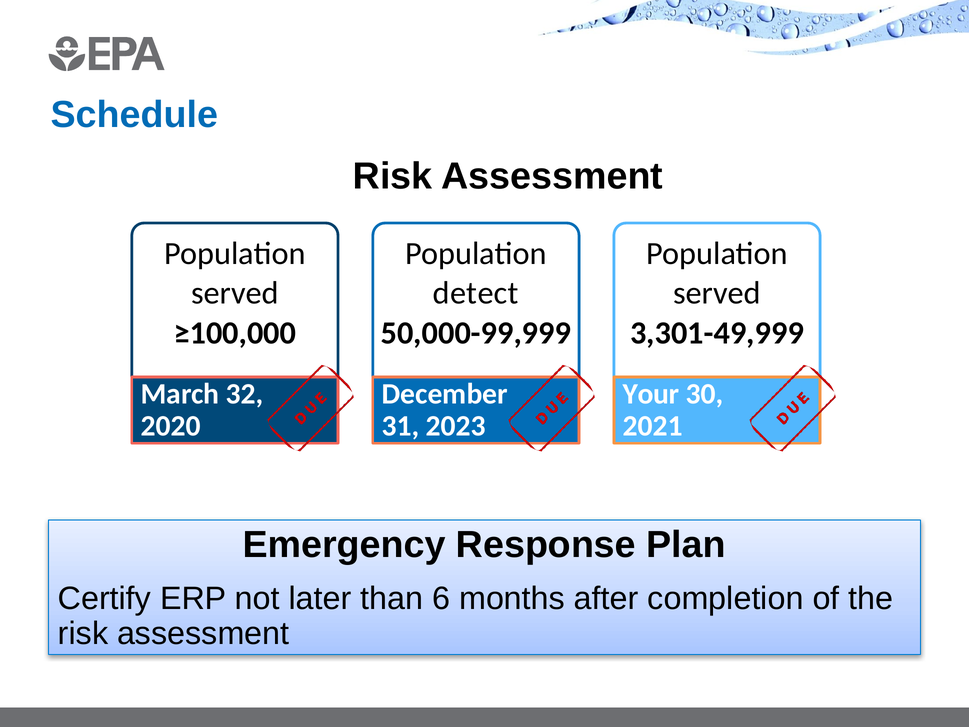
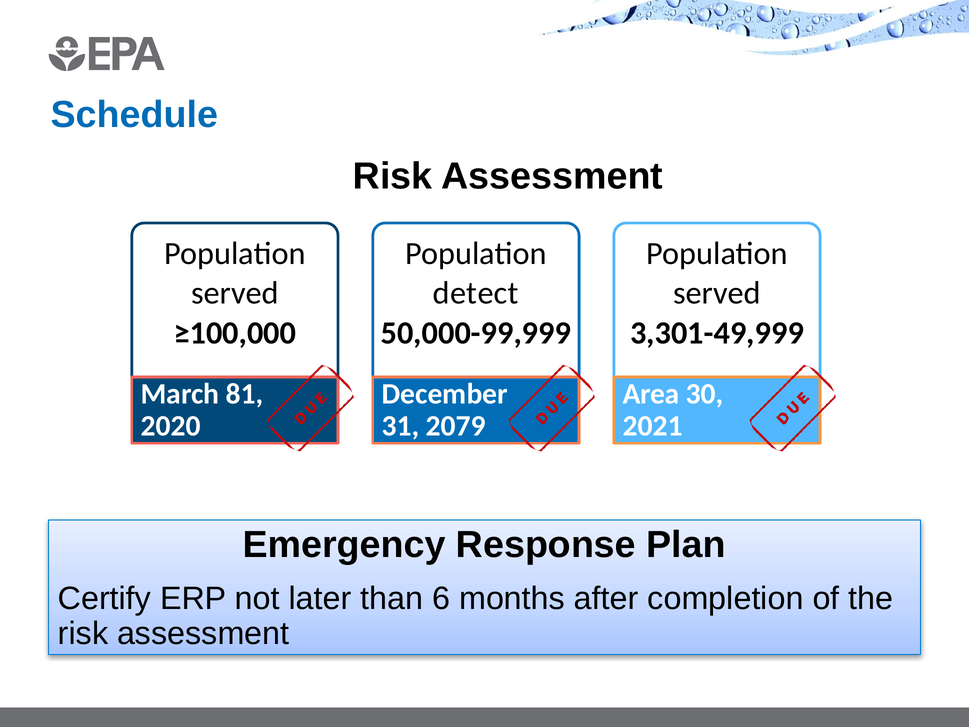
32: 32 -> 81
Your: Your -> Area
2023: 2023 -> 2079
